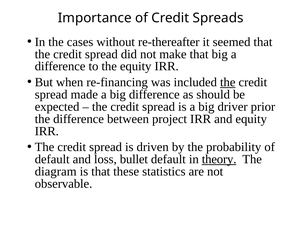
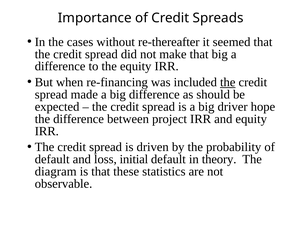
prior: prior -> hope
bullet: bullet -> initial
theory underline: present -> none
